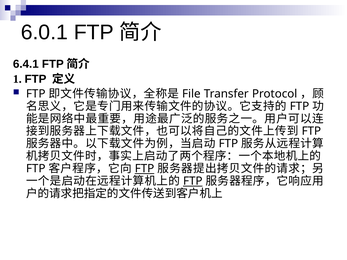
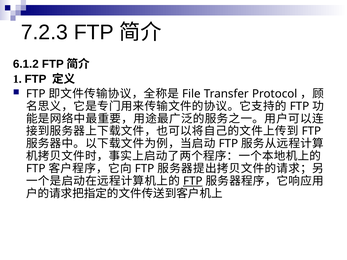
6.0.1: 6.0.1 -> 7.2.3
6.4.1: 6.4.1 -> 6.1.2
FTP at (145, 169) underline: present -> none
